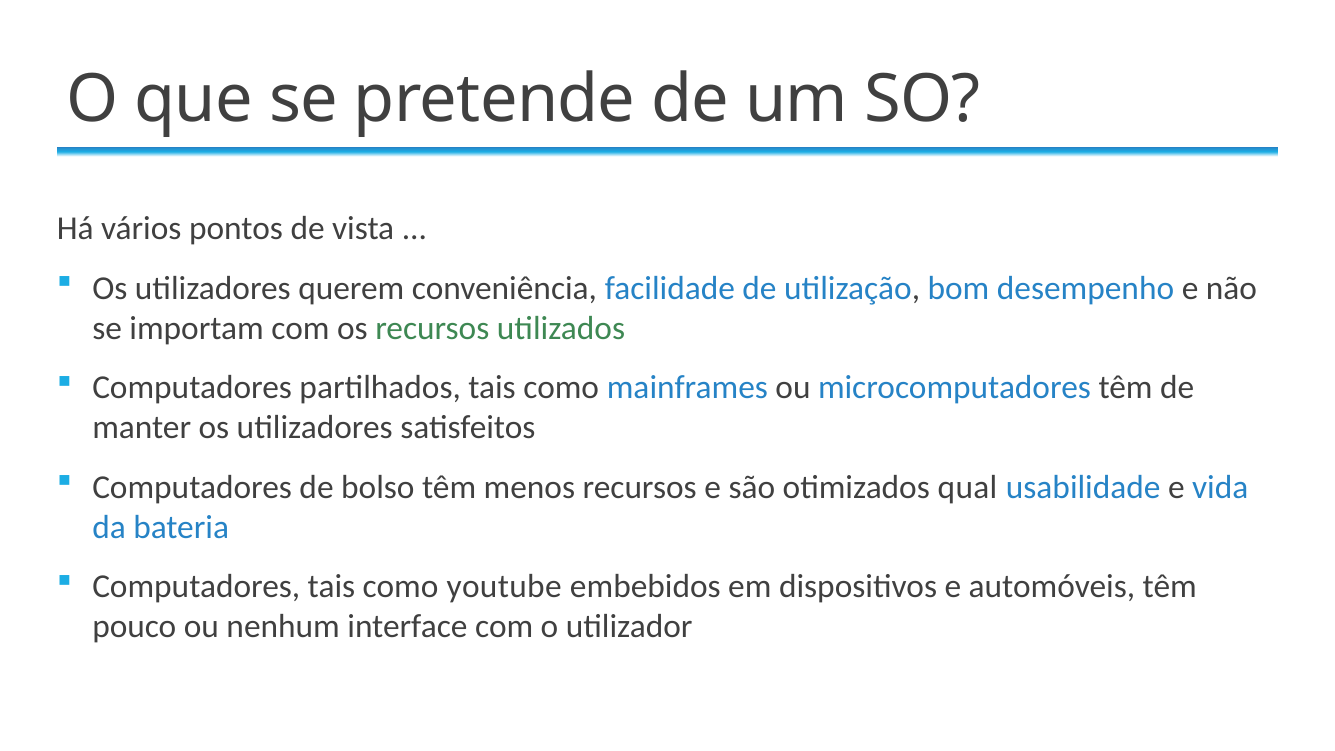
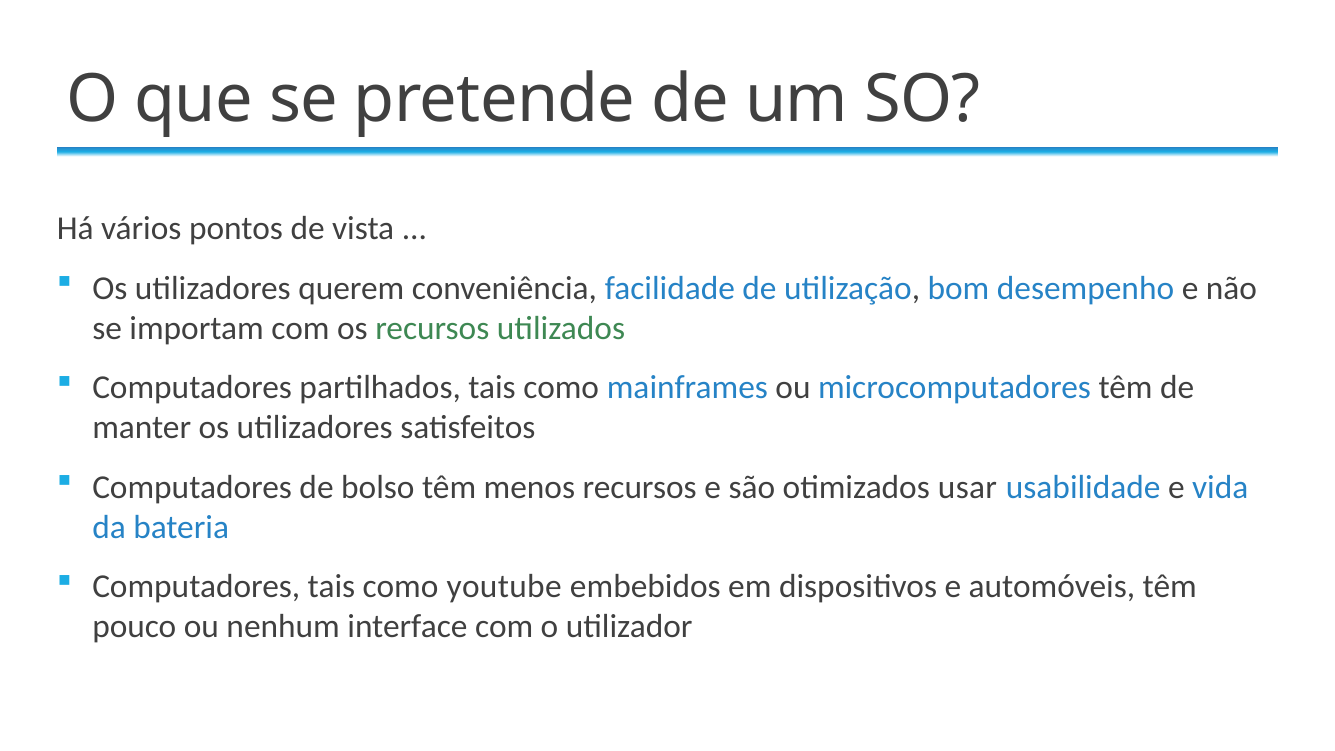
qual: qual -> usar
